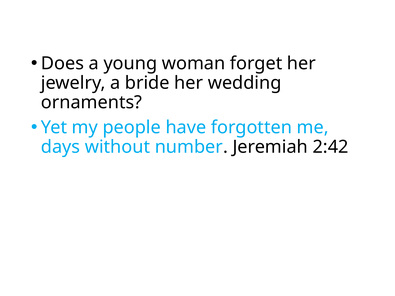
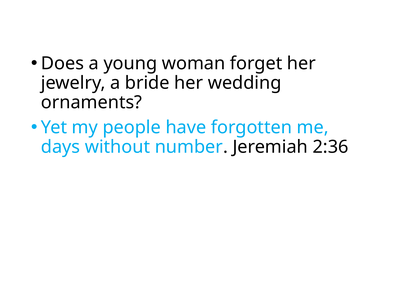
2:42: 2:42 -> 2:36
